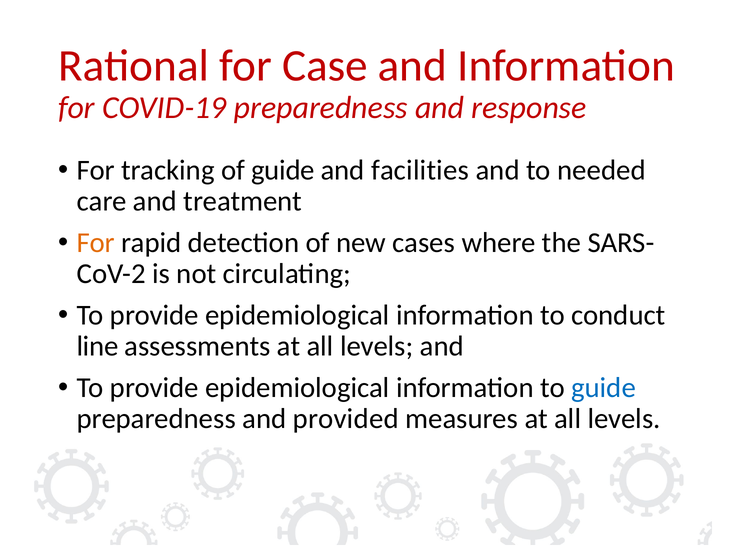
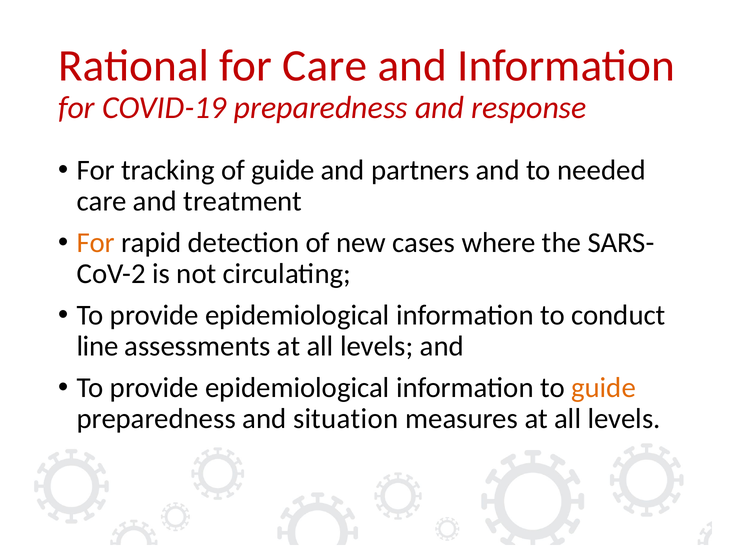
for Case: Case -> Care
facilities: facilities -> partners
guide at (604, 387) colour: blue -> orange
provided: provided -> situation
